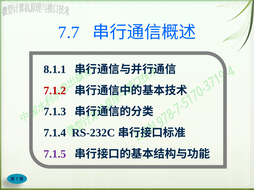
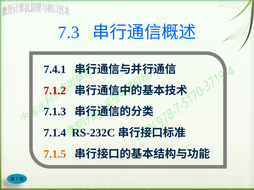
7.7: 7.7 -> 7.3
8.1.1: 8.1.1 -> 7.4.1
7.1.5 colour: purple -> orange
